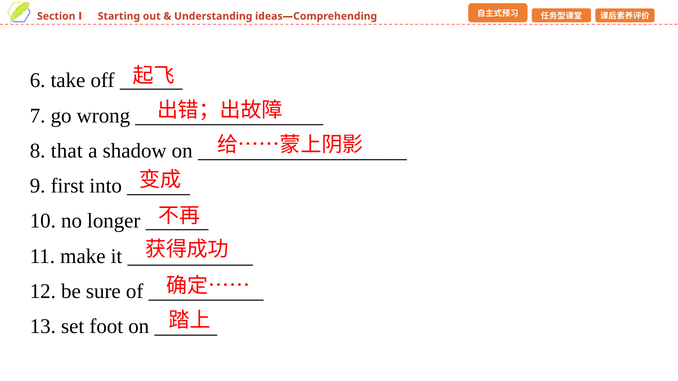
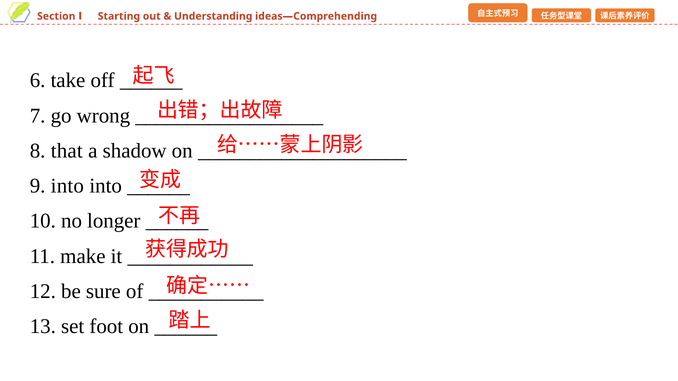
9 first: first -> into
